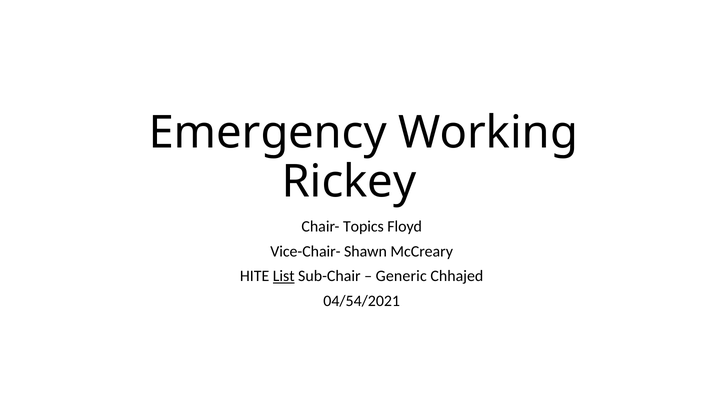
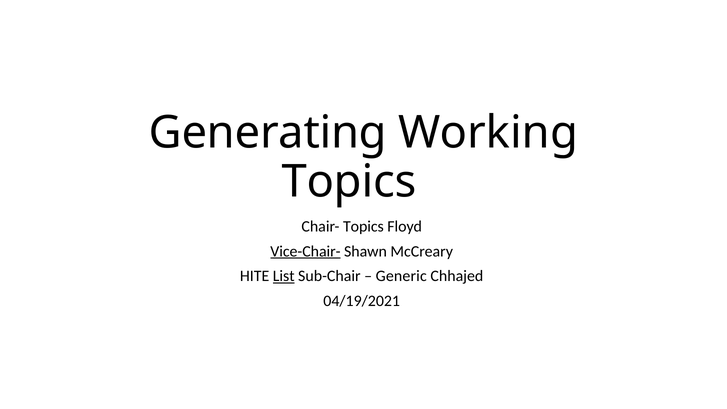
Emergency: Emergency -> Generating
Rickey at (349, 182): Rickey -> Topics
Vice-Chair- underline: none -> present
04/54/2021: 04/54/2021 -> 04/19/2021
